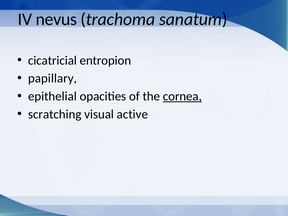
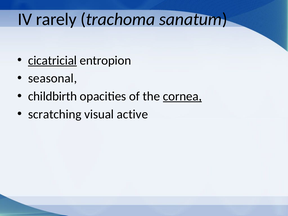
nevus: nevus -> rarely
cicatricial underline: none -> present
papillary: papillary -> seasonal
epithelial: epithelial -> childbirth
